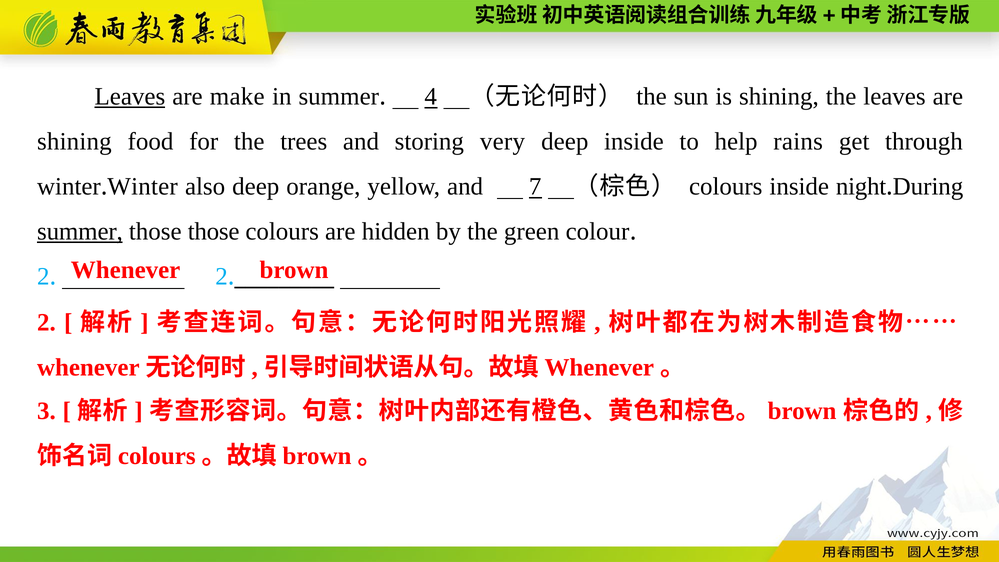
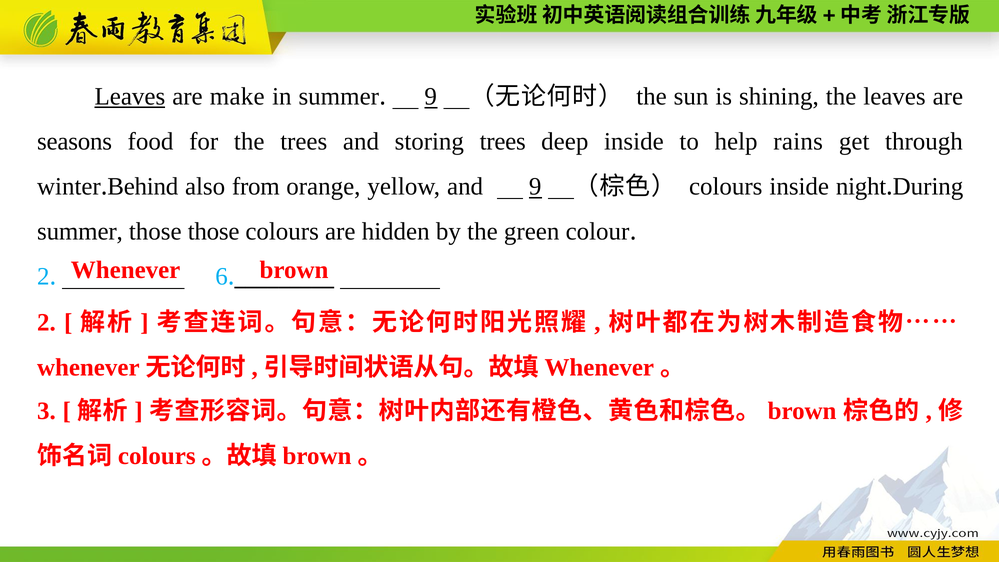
4 at (431, 97): 4 -> 9
shining at (74, 142): shining -> seasons
storing very: very -> trees
Winter at (143, 187): Winter -> Behind
also deep: deep -> from
and 7: 7 -> 9
summer at (80, 232) underline: present -> none
2 at (222, 276): 2 -> 6
